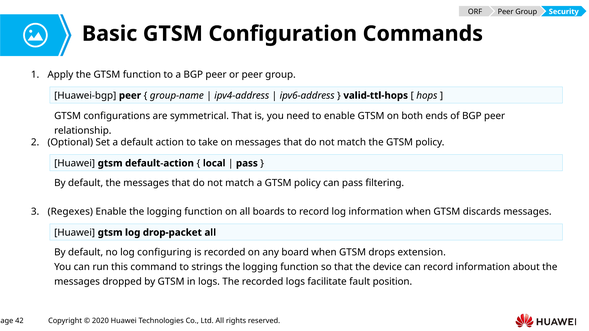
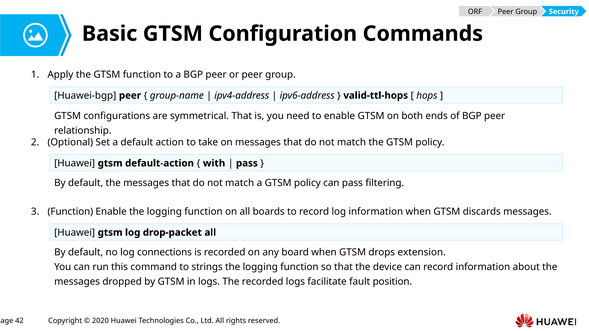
local: local -> with
Regexes at (70, 212): Regexes -> Function
configuring: configuring -> connections
